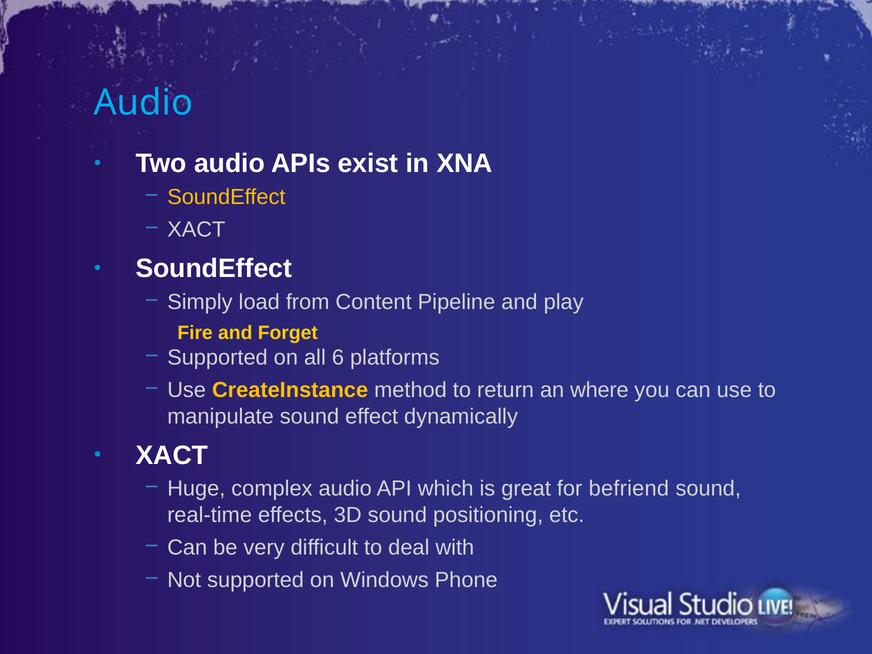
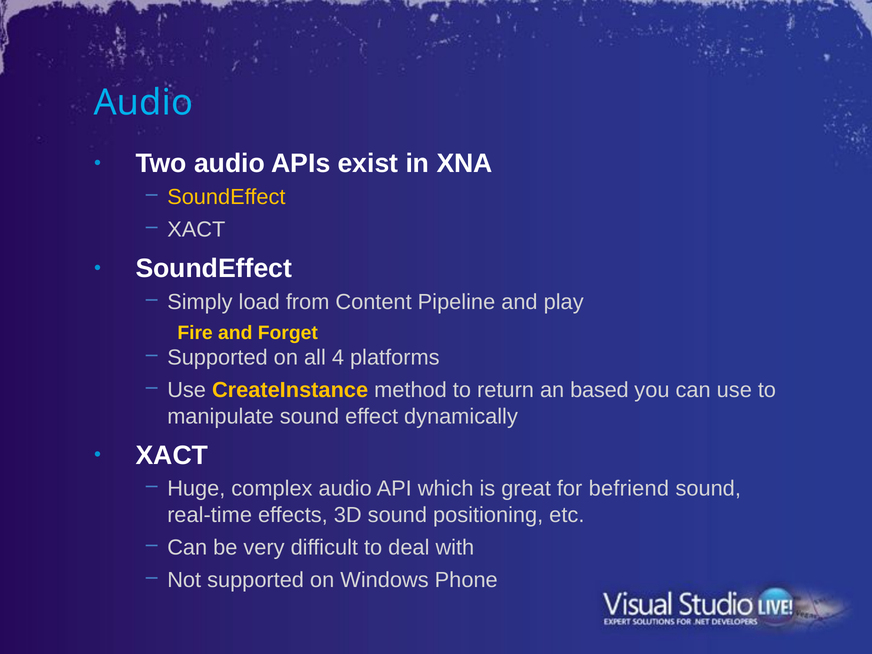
6: 6 -> 4
where: where -> based
